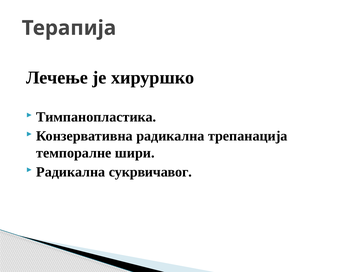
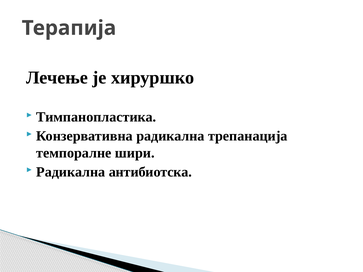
сукрвичавог: сукрвичавог -> антибиотска
